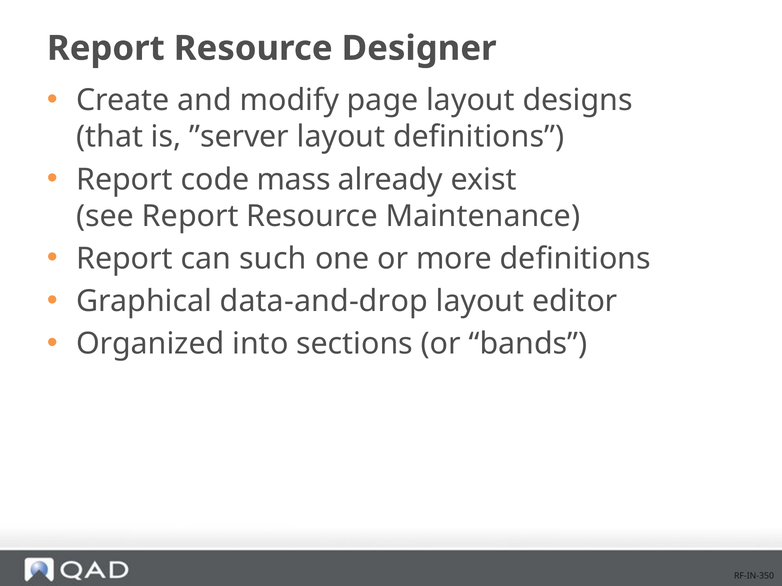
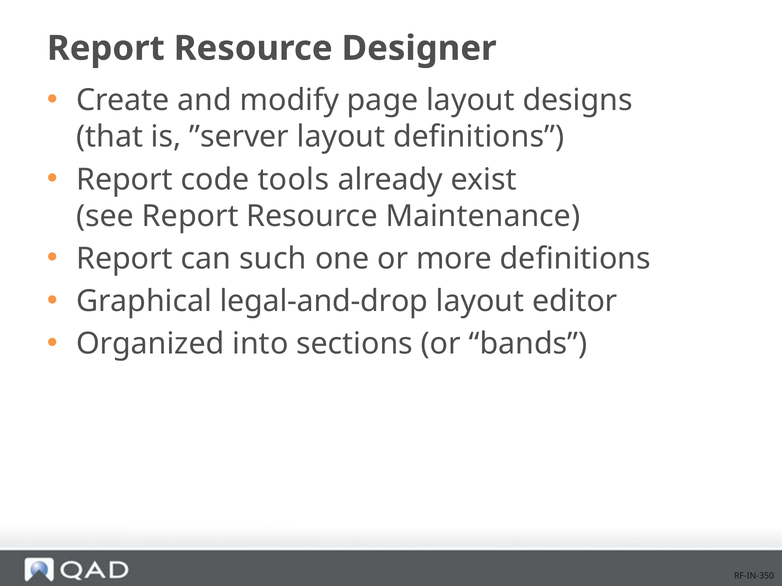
mass: mass -> tools
data-and-drop: data-and-drop -> legal-and-drop
